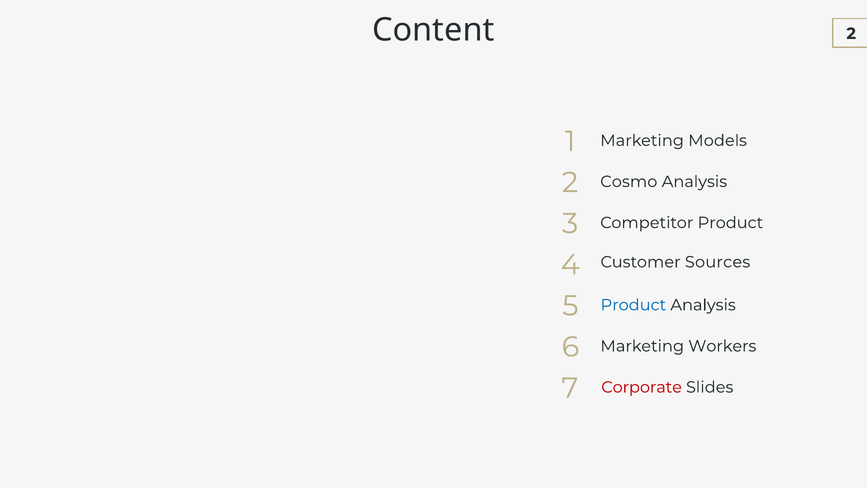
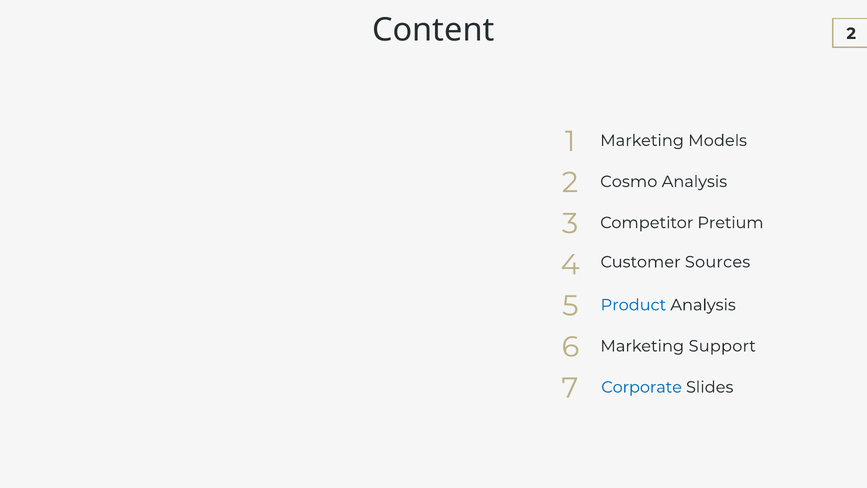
Competitor Product: Product -> Pretium
Workers: Workers -> Support
Corporate colour: red -> blue
